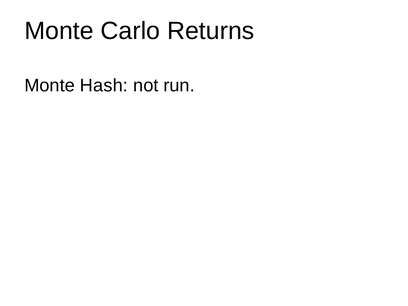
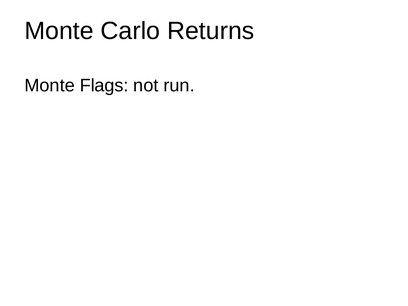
Hash: Hash -> Flags
